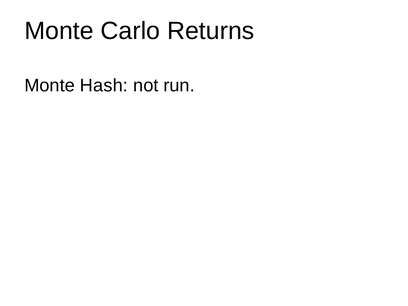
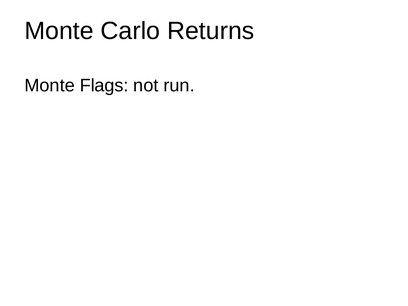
Hash: Hash -> Flags
